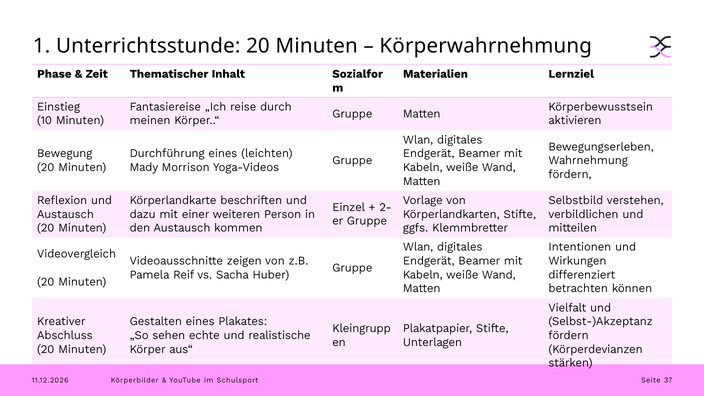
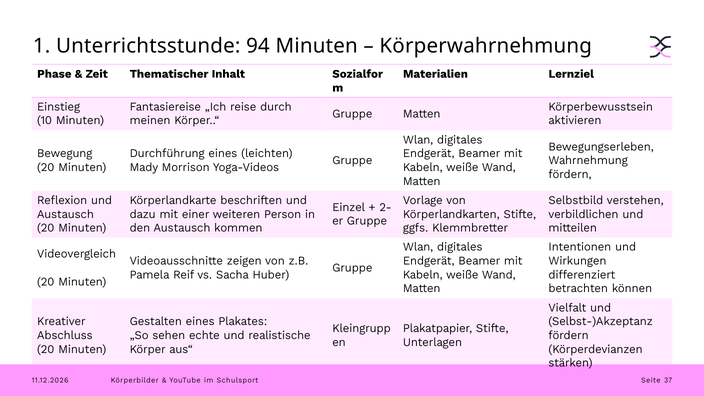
Unterrichtsstunde 20: 20 -> 94
